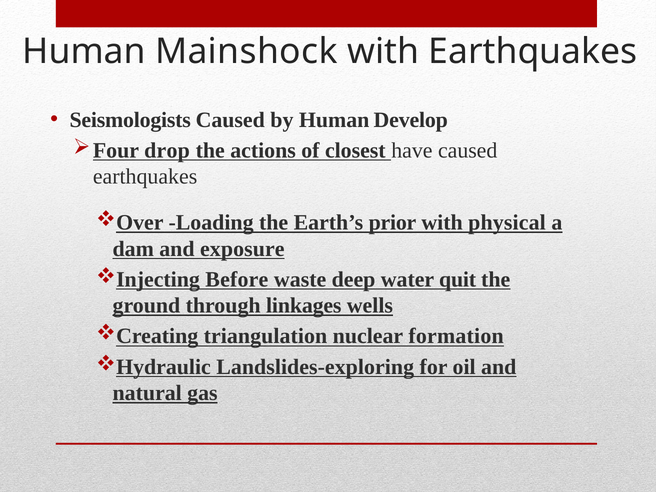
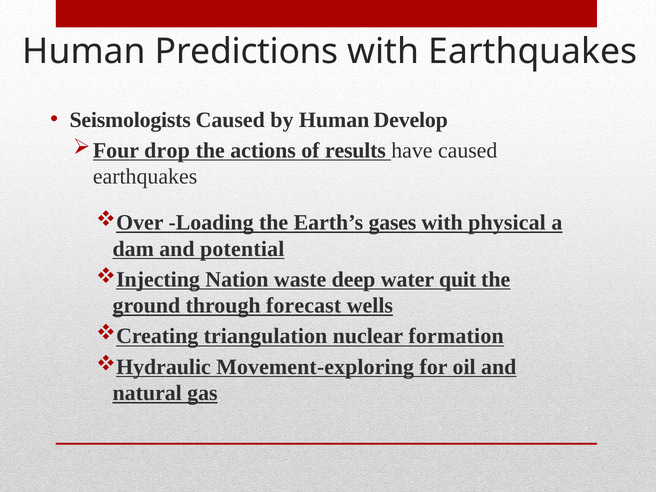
Mainshock: Mainshock -> Predictions
closest: closest -> results
prior: prior -> gases
exposure: exposure -> potential
Before: Before -> Nation
linkages: linkages -> forecast
Landslides-exploring: Landslides-exploring -> Movement-exploring
